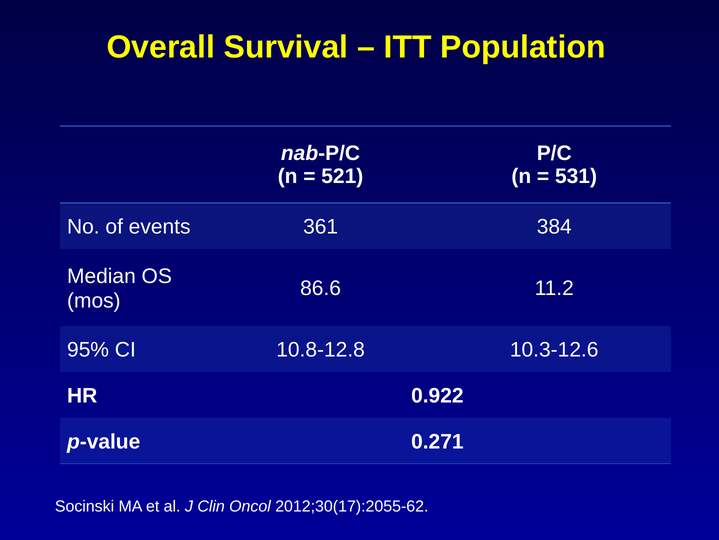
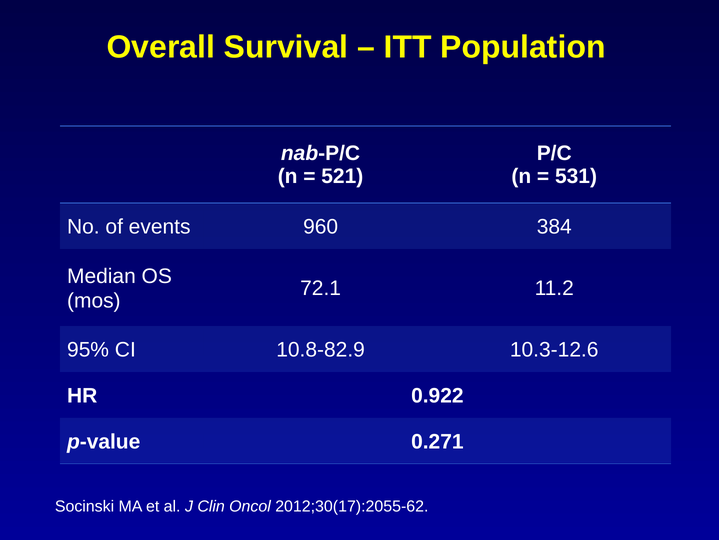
361: 361 -> 960
86.6: 86.6 -> 72.1
10.8-12.8: 10.8-12.8 -> 10.8-82.9
